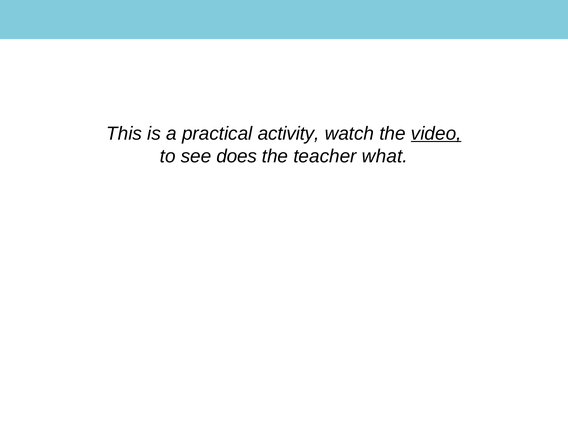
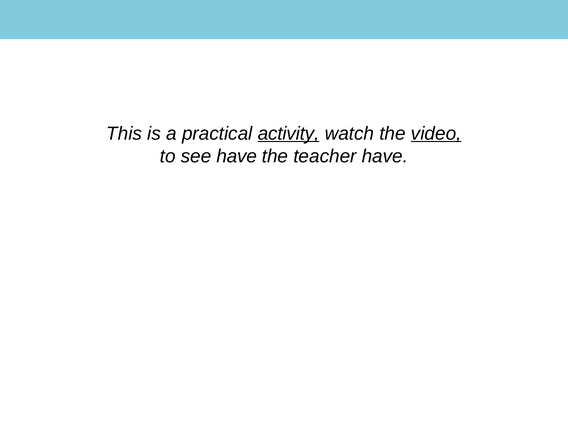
activity underline: none -> present
see does: does -> have
teacher what: what -> have
